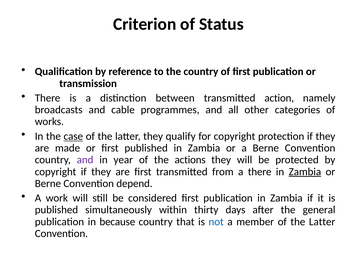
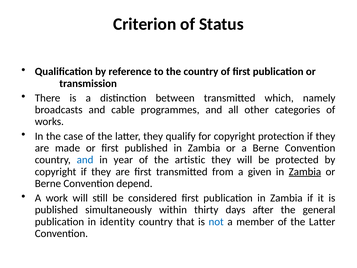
action: action -> which
case underline: present -> none
and at (85, 160) colour: purple -> blue
actions: actions -> artistic
a there: there -> given
because: because -> identity
